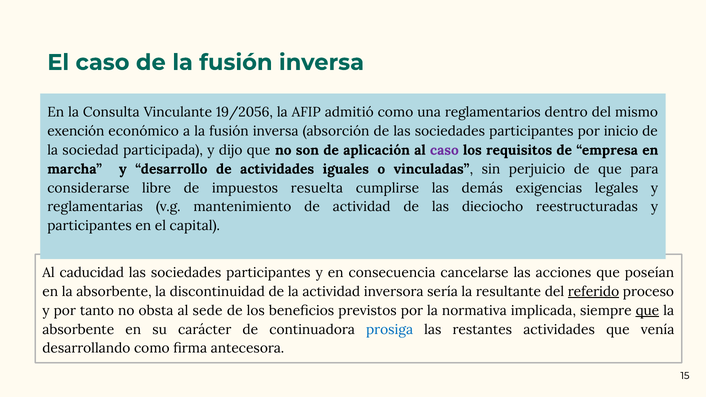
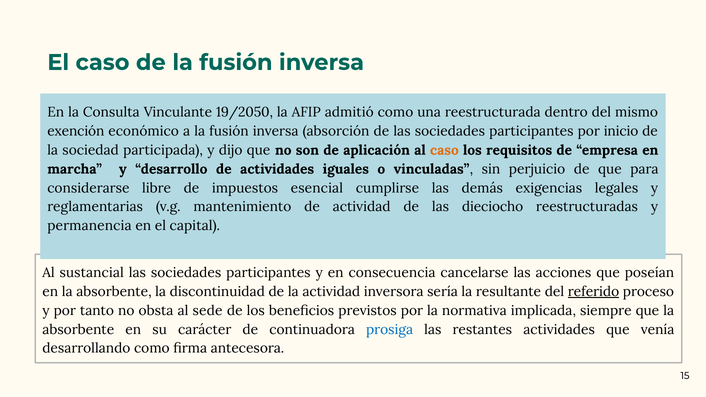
19/2056: 19/2056 -> 19/2050
reglamentarios: reglamentarios -> reestructurada
caso at (444, 150) colour: purple -> orange
resuelta: resuelta -> esencial
participantes at (90, 226): participantes -> permanencia
caducidad: caducidad -> sustancial
que at (647, 311) underline: present -> none
